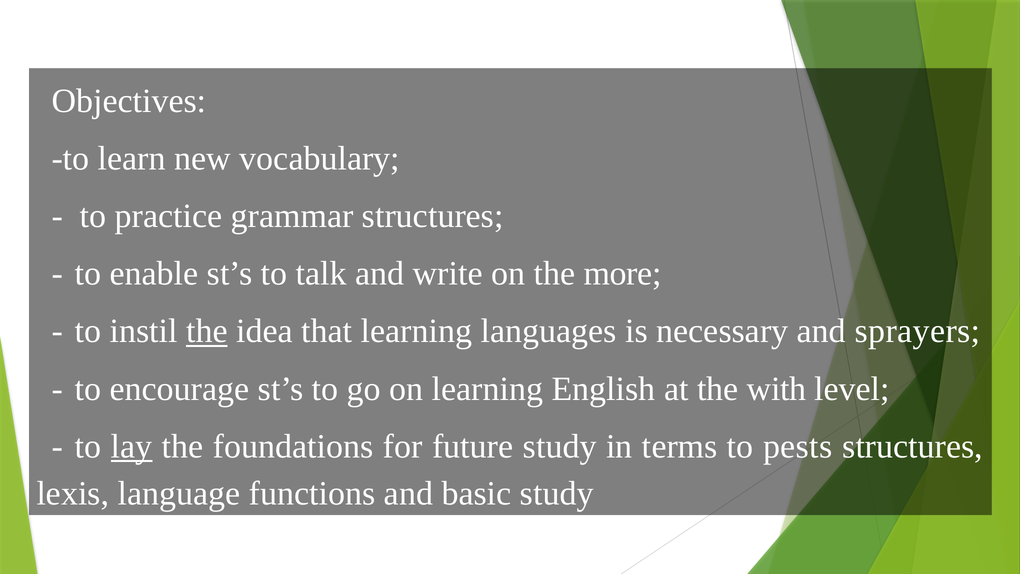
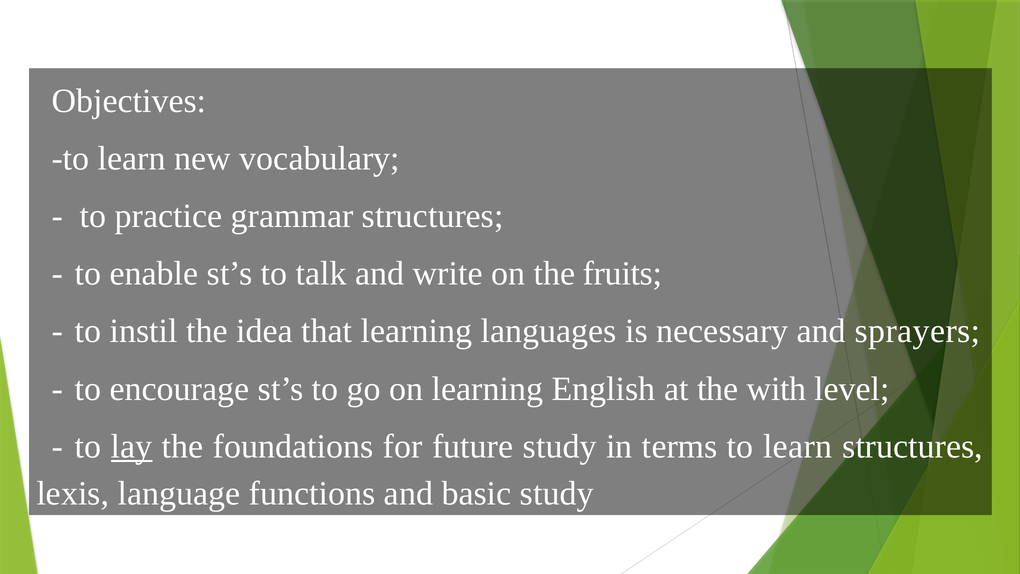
more: more -> fruits
the at (207, 331) underline: present -> none
terms to pests: pests -> learn
